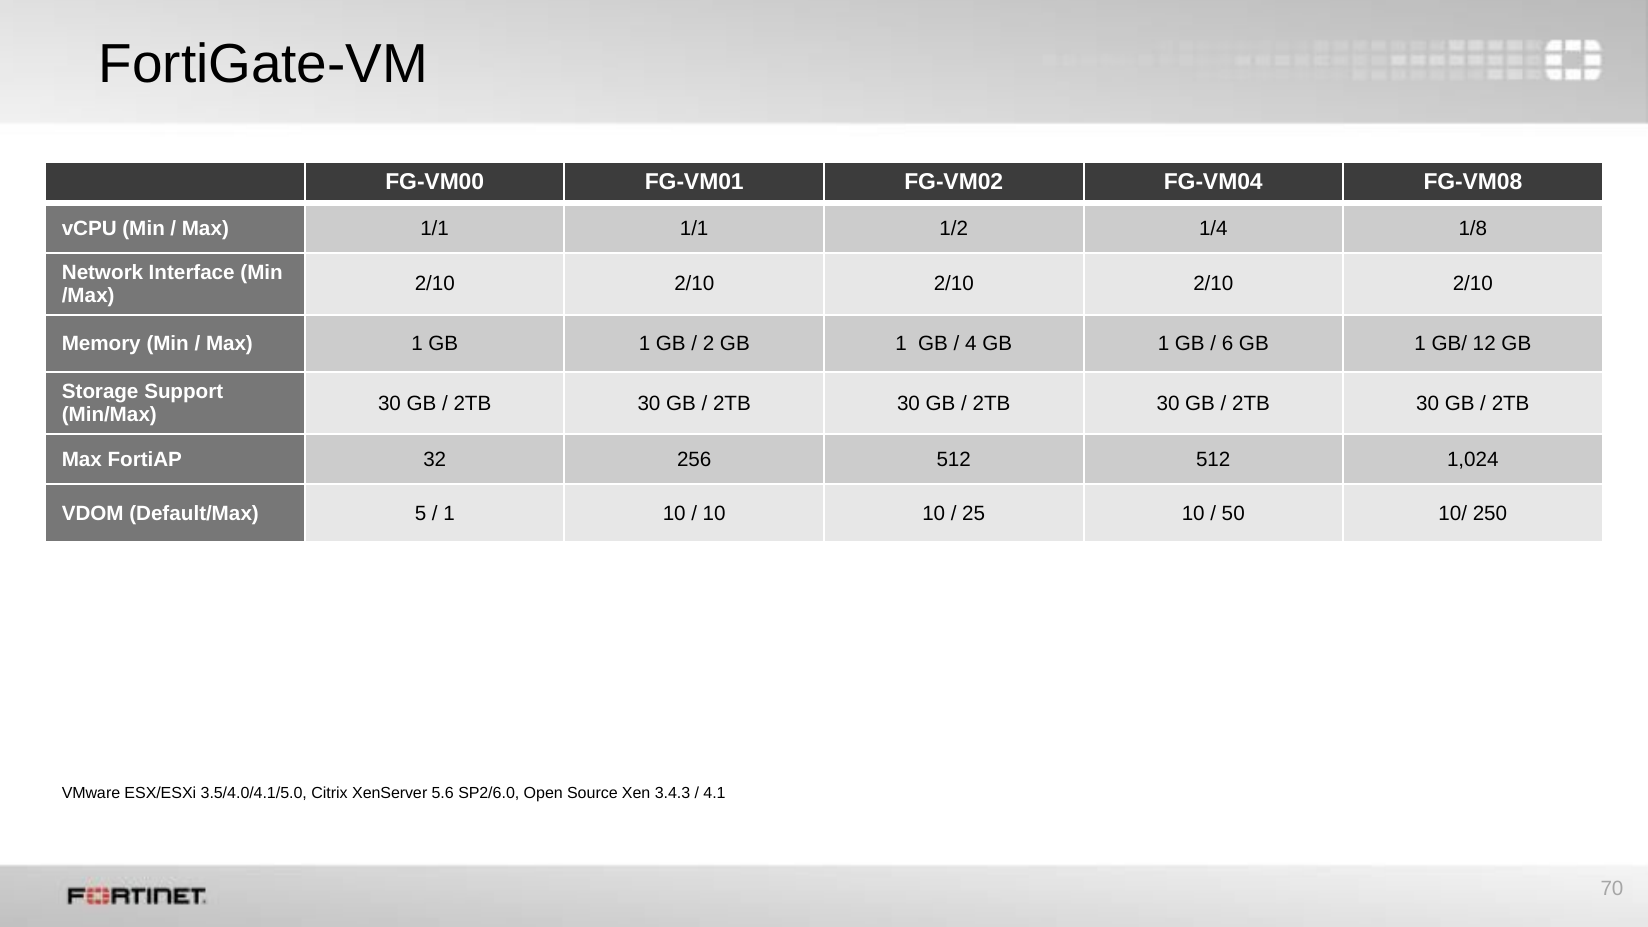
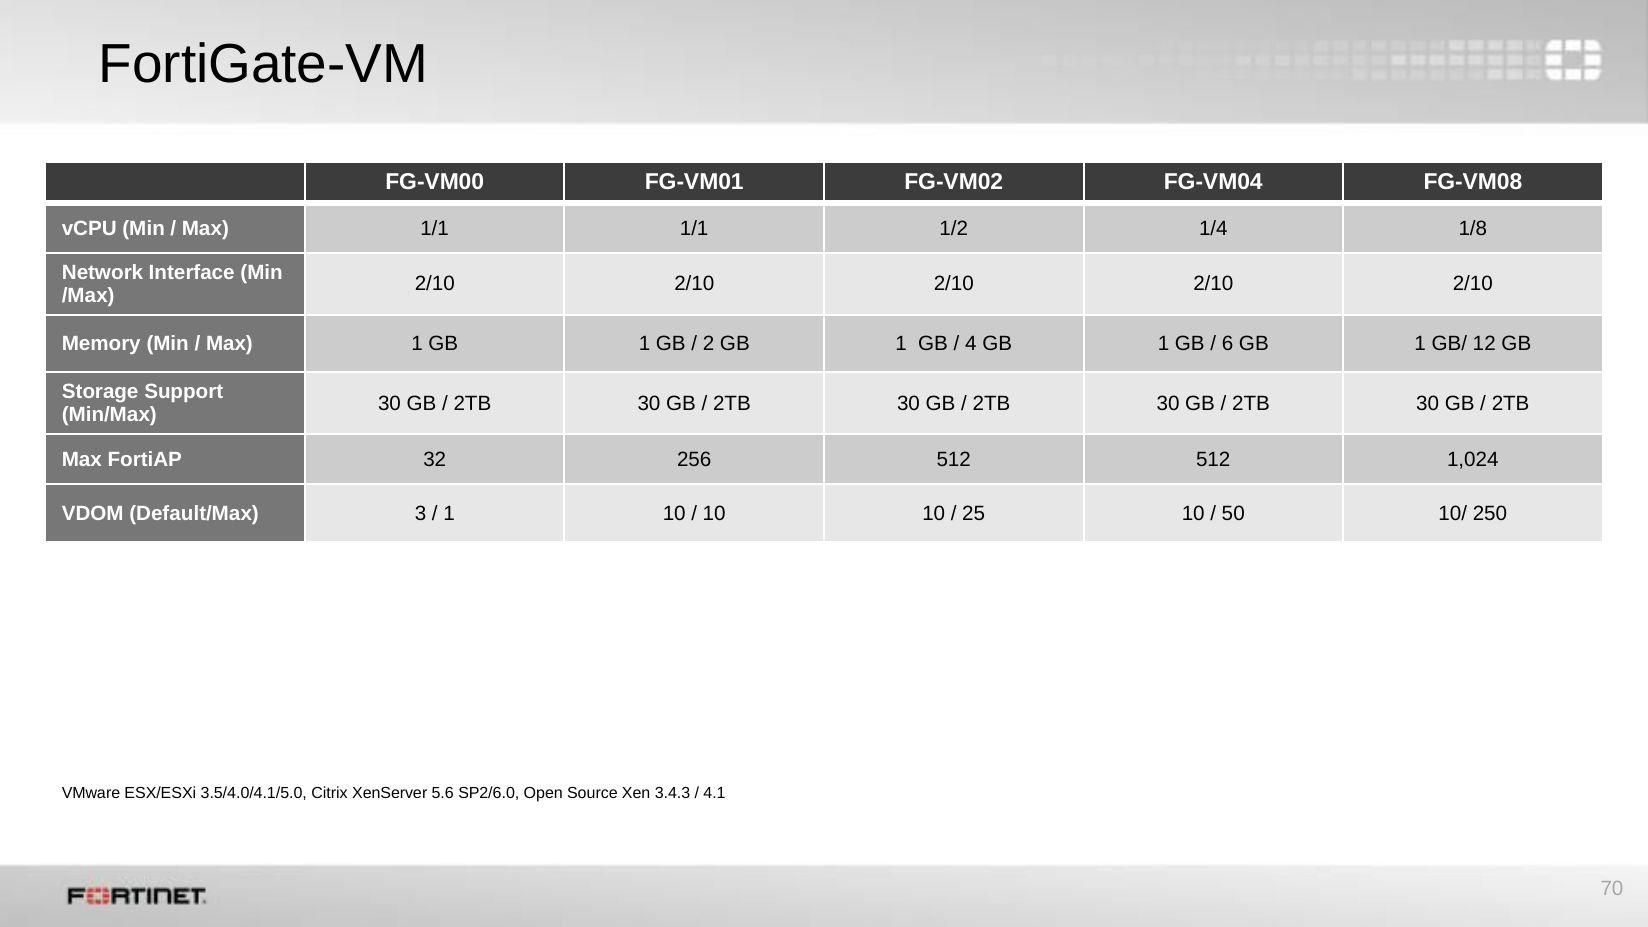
5: 5 -> 3
